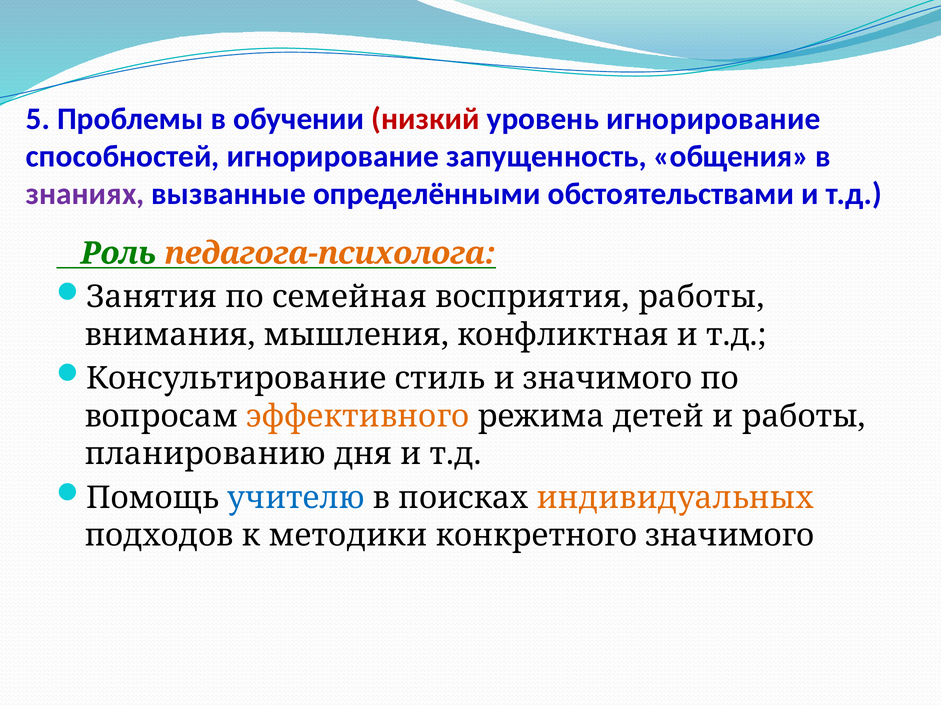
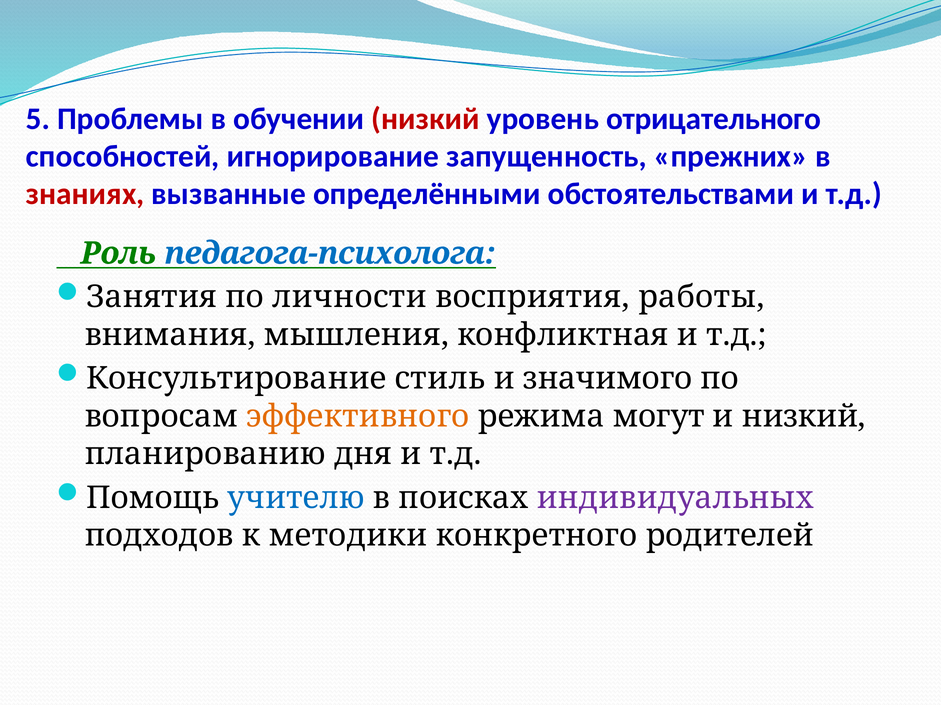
уровень игнорирование: игнорирование -> отрицательного
общения: общения -> прежних
знаниях colour: purple -> red
педагога-психолога colour: orange -> blue
семейная: семейная -> личности
детей: детей -> могут
и работы: работы -> низкий
индивидуальных colour: orange -> purple
конкретного значимого: значимого -> родителей
